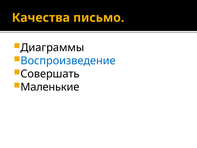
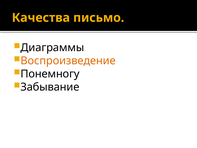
Воспроизведение colour: blue -> orange
Совершать: Совершать -> Понемногу
Маленькие: Маленькие -> Забывание
